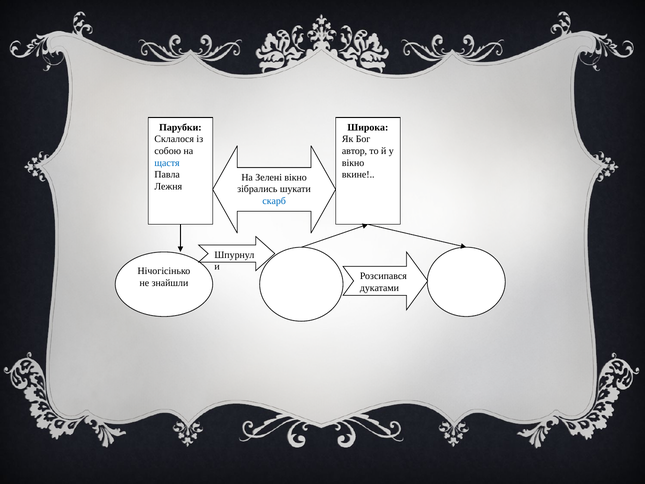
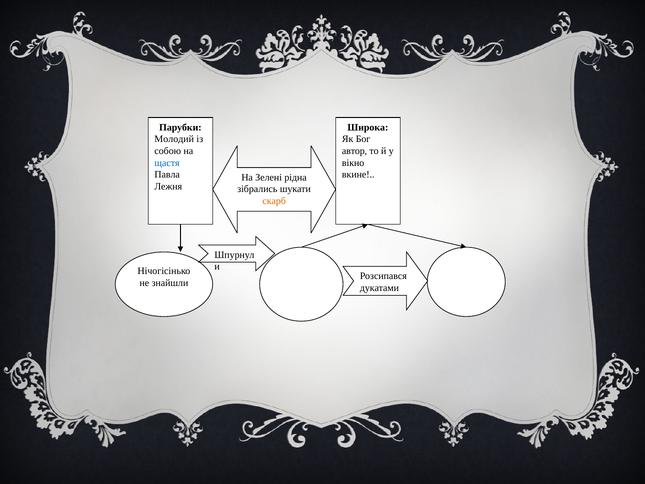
Склалося: Склалося -> Молодий
Зелені вікно: вікно -> рідна
скарб colour: blue -> orange
